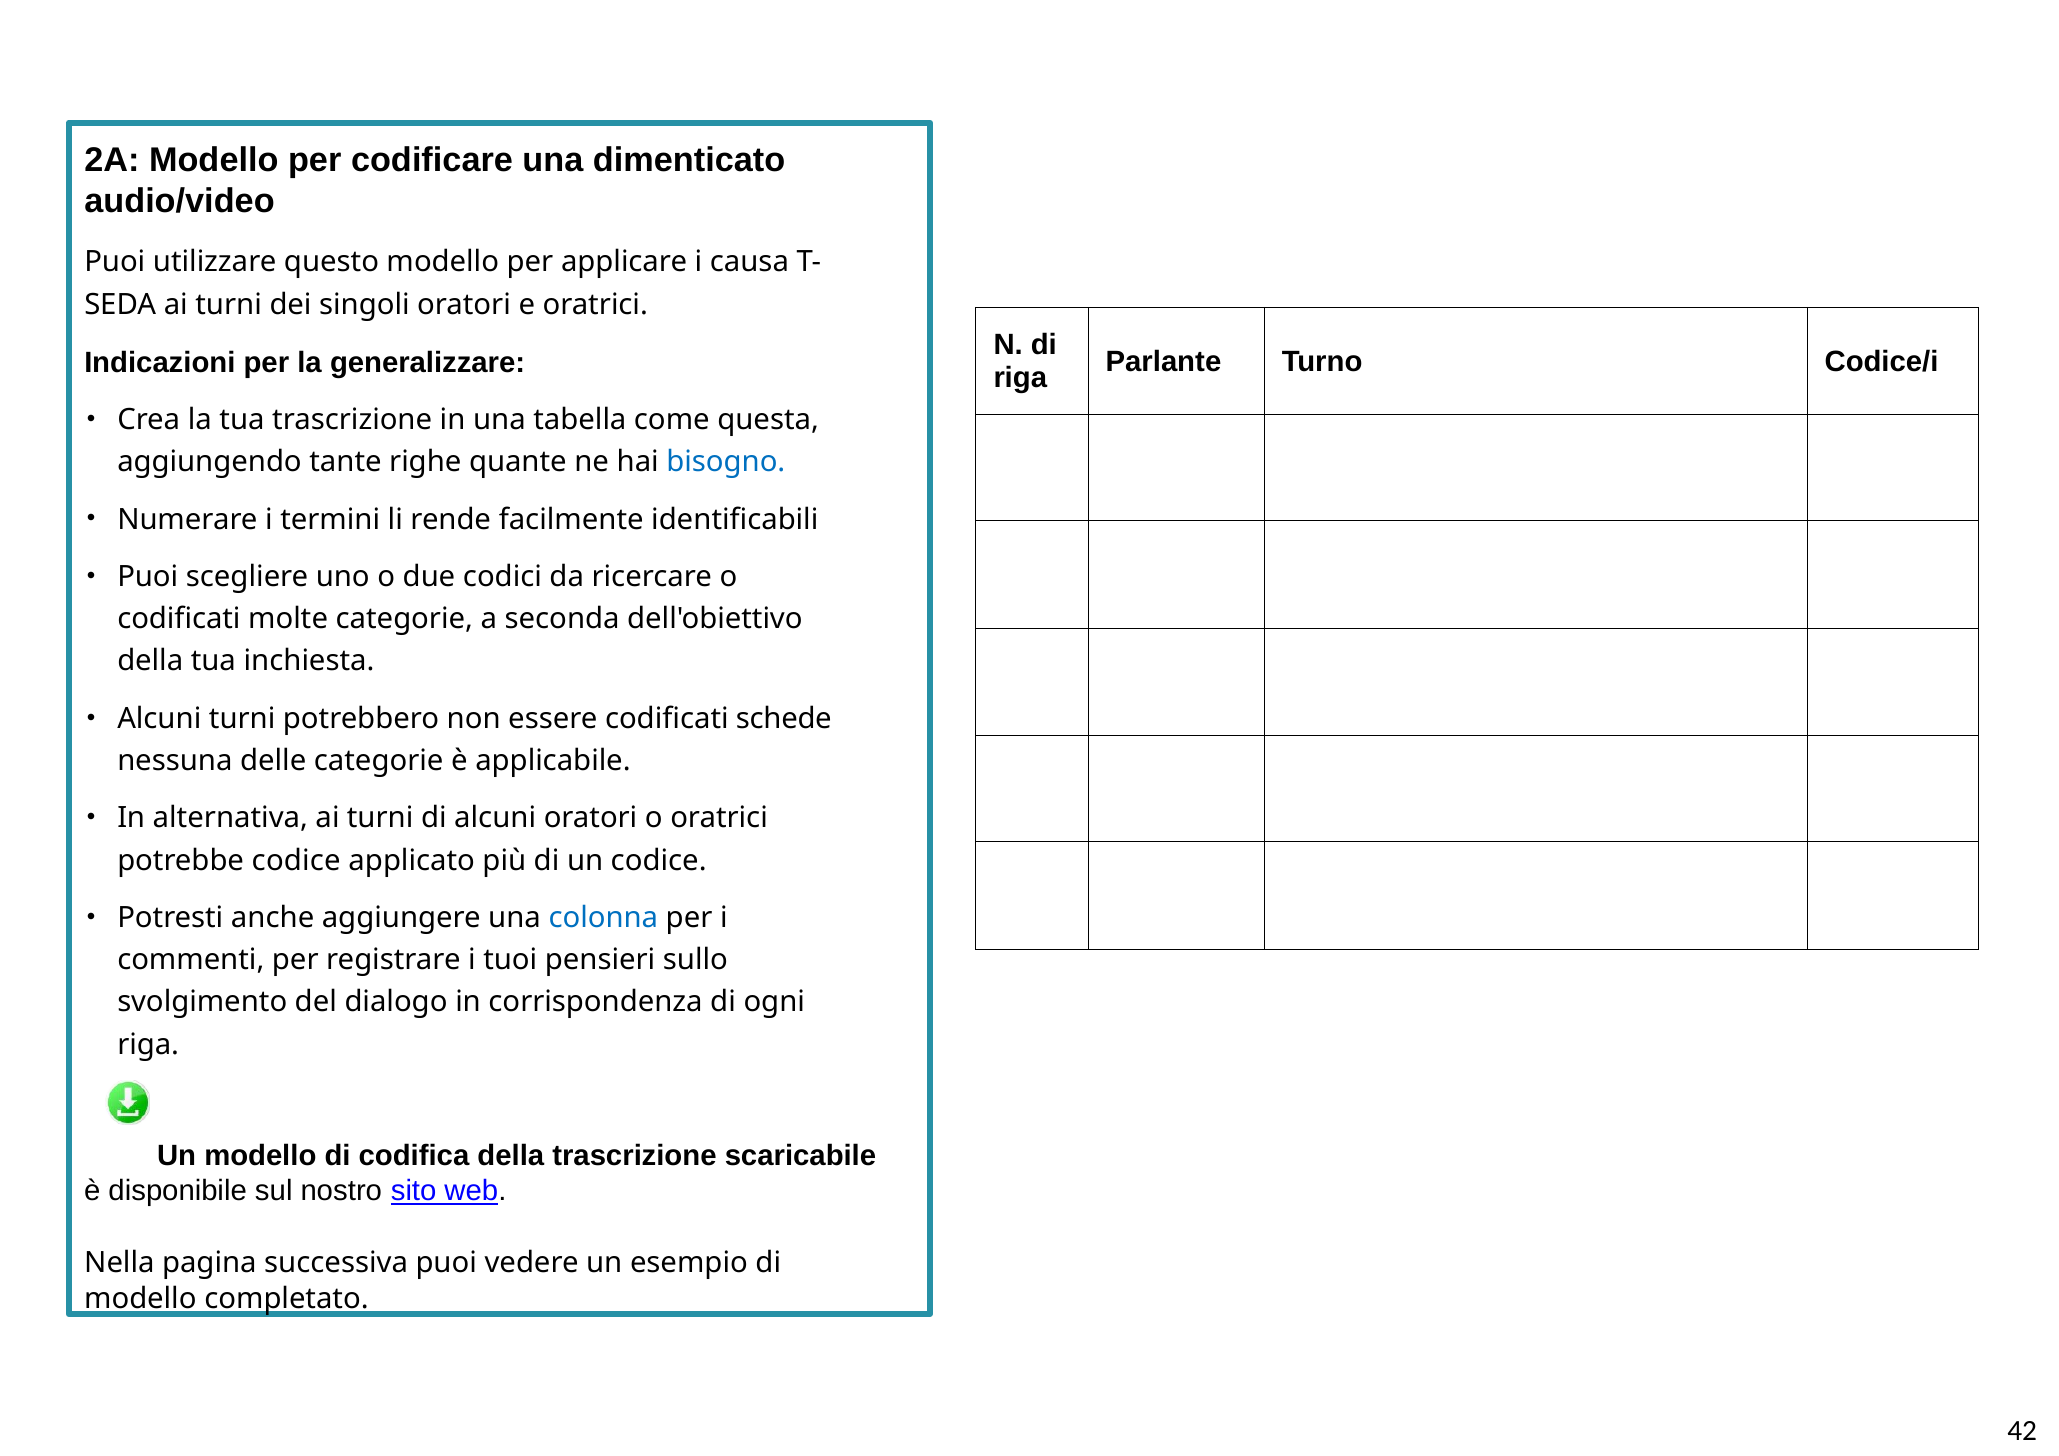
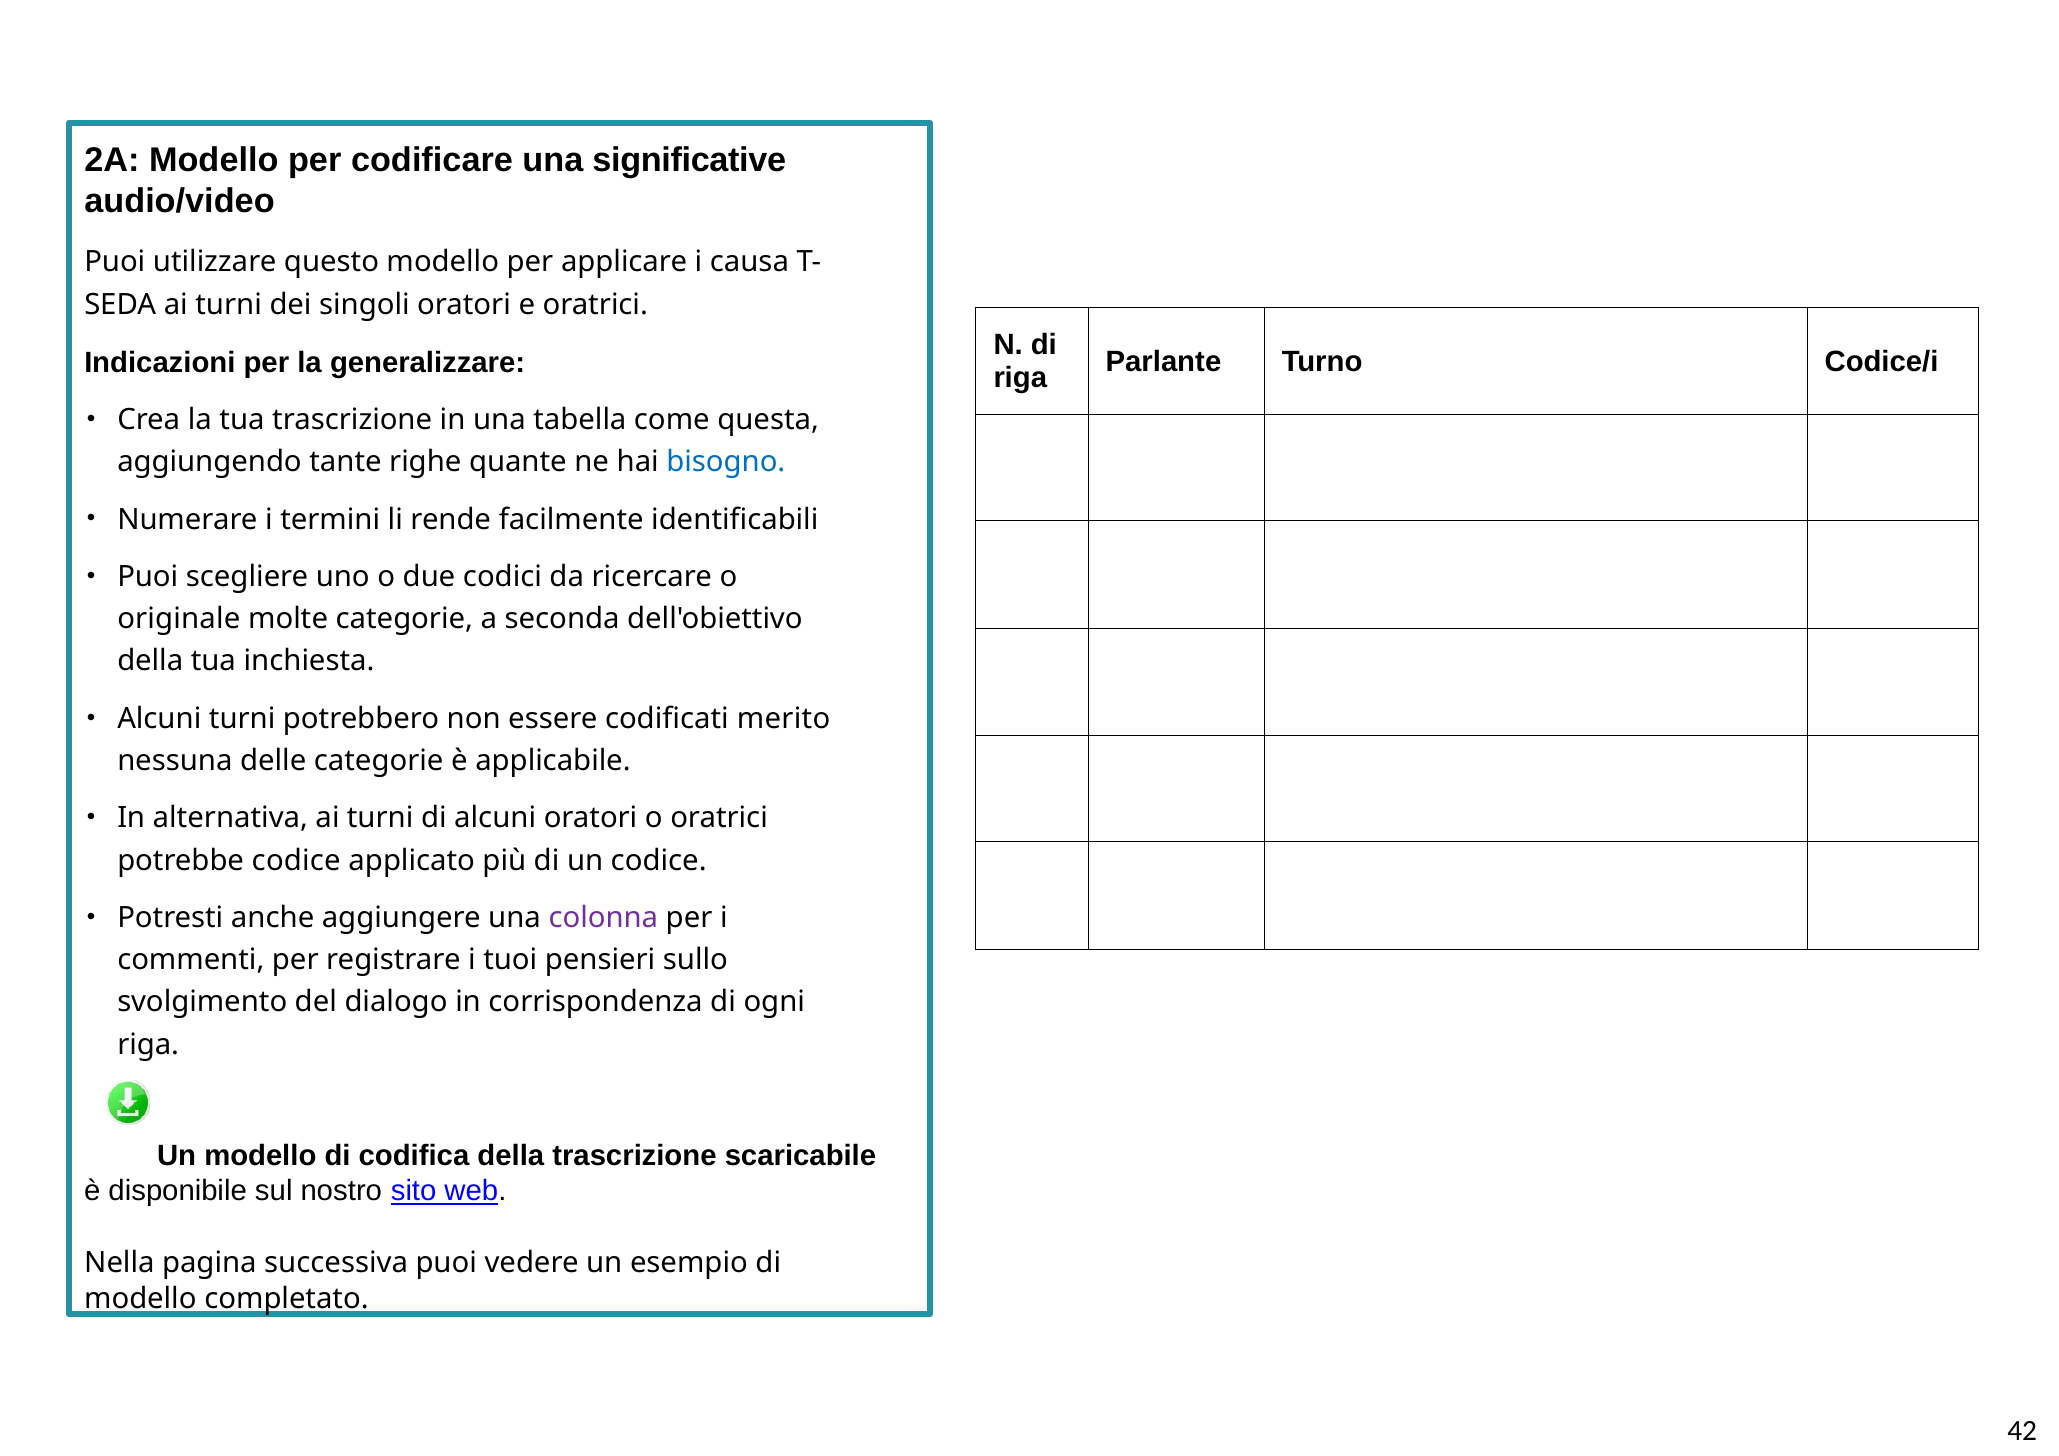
dimenticato: dimenticato -> significative
codificati at (179, 619): codificati -> originale
schede: schede -> merito
colonna colour: blue -> purple
